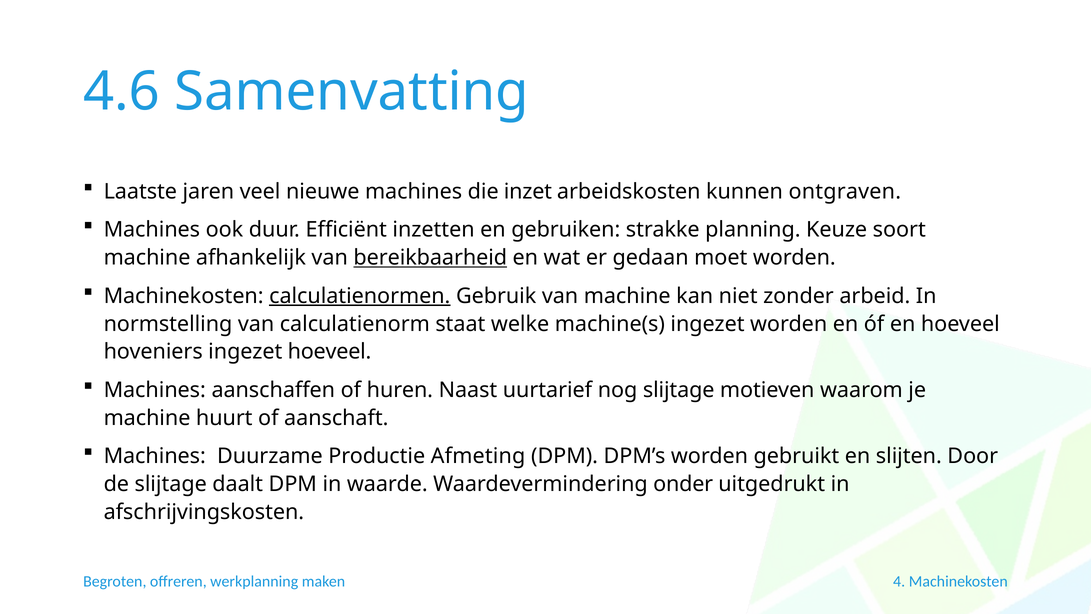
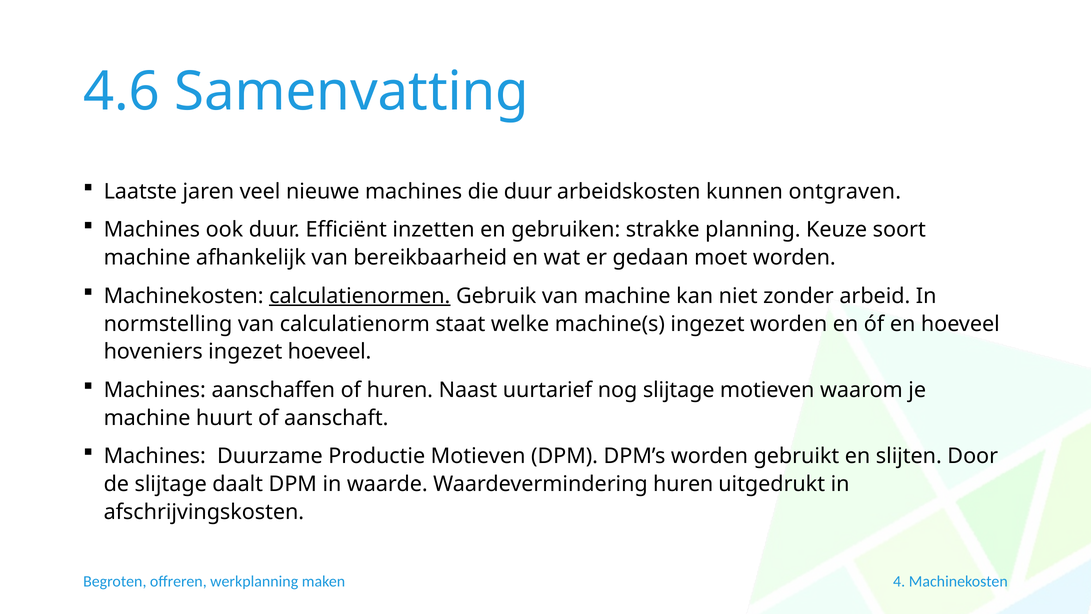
die inzet: inzet -> duur
bereikbaarheid underline: present -> none
Productie Afmeting: Afmeting -> Motieven
Waardevermindering onder: onder -> huren
